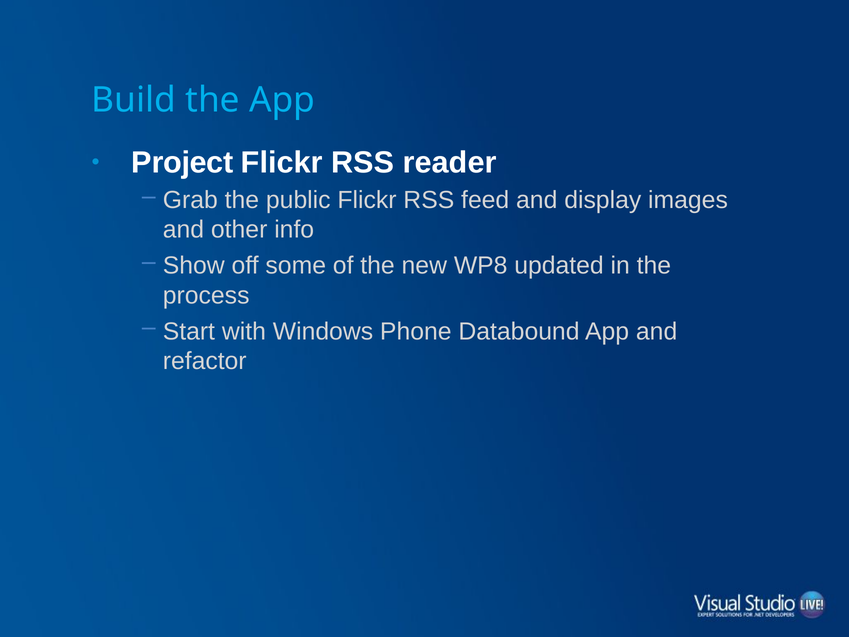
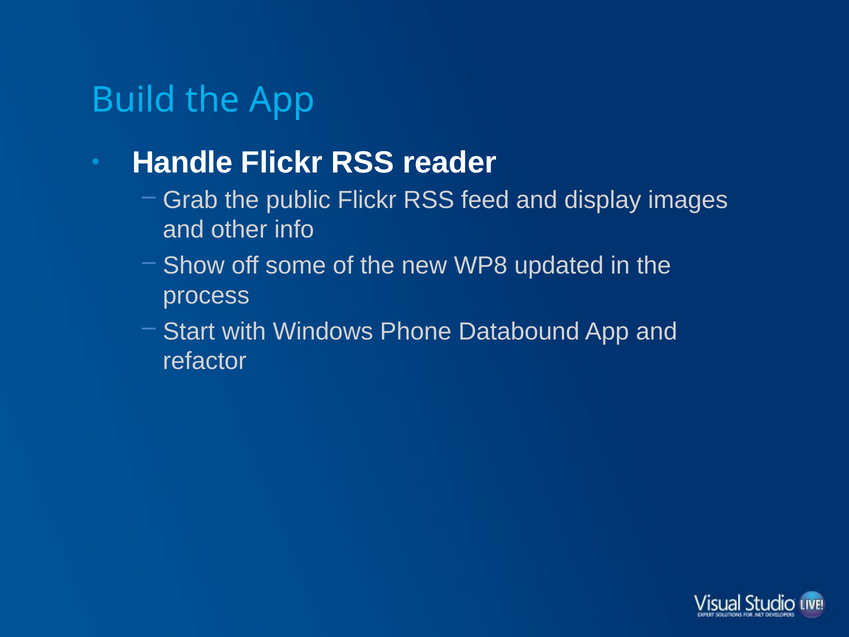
Project: Project -> Handle
